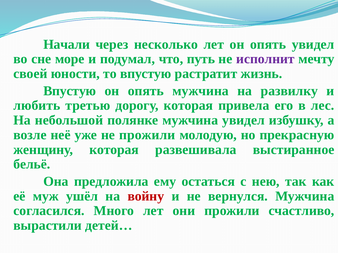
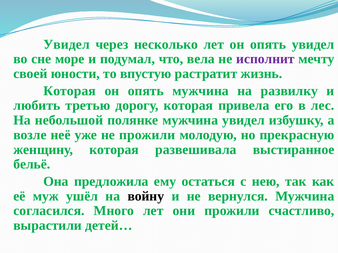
Начали at (67, 44): Начали -> Увидел
путь: путь -> вела
Впустую at (70, 91): Впустую -> Которая
войну colour: red -> black
